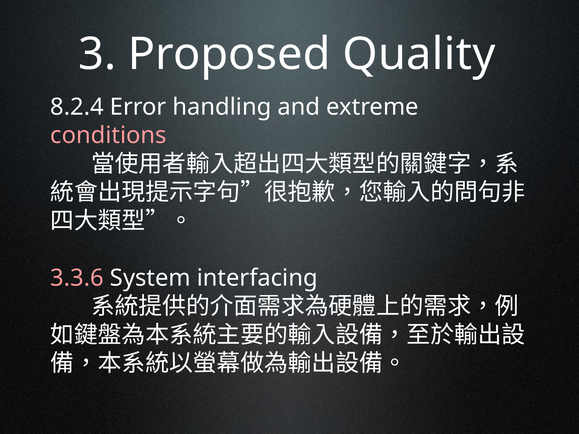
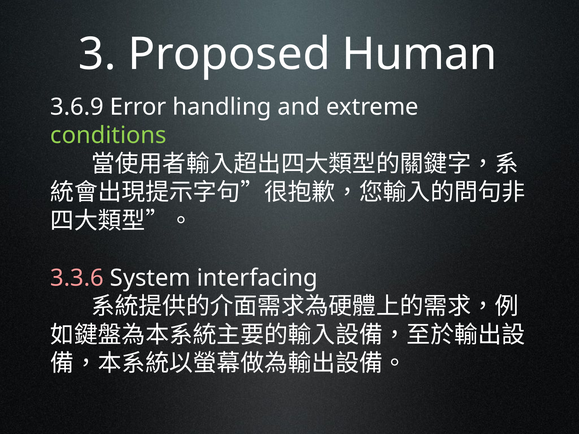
Quality: Quality -> Human
8.2.4: 8.2.4 -> 3.6.9
conditions colour: pink -> light green
